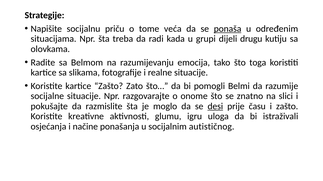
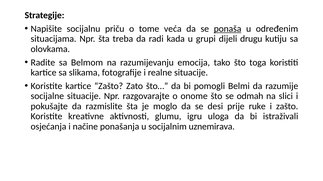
znatno: znatno -> odmah
desi underline: present -> none
času: času -> ruke
autističnog: autističnog -> uznemirava
